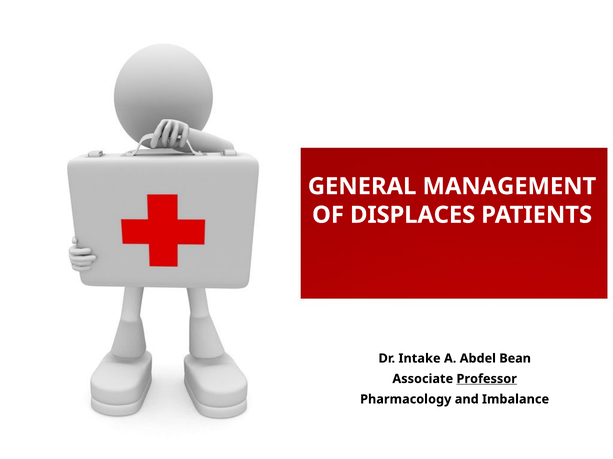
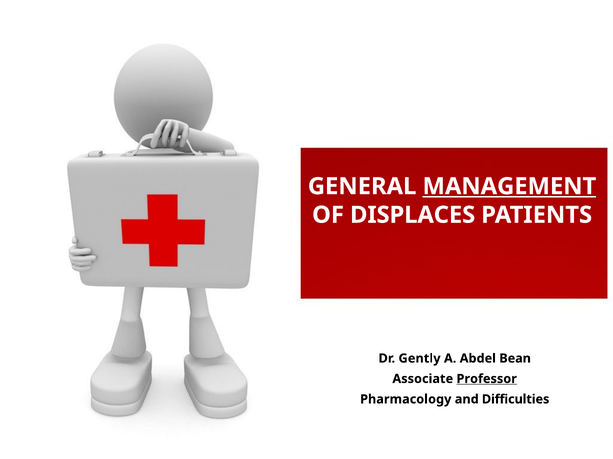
MANAGEMENT underline: none -> present
Intake: Intake -> Gently
Imbalance: Imbalance -> Difficulties
